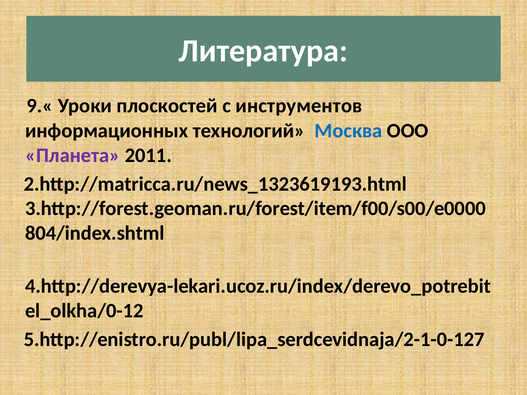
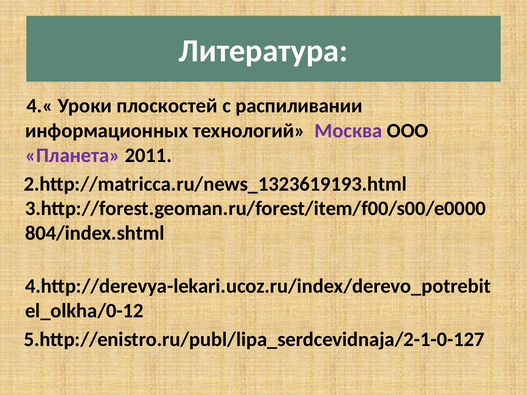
9.«: 9.« -> 4.«
инструментов: инструментов -> распиливании
Москва colour: blue -> purple
